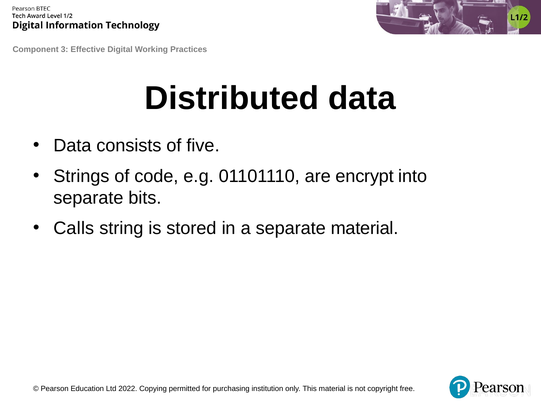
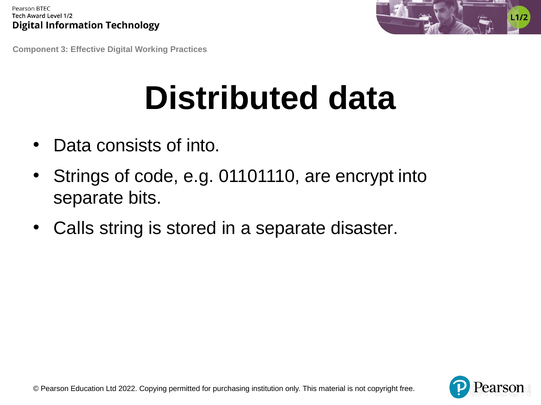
of five: five -> into
separate material: material -> disaster
